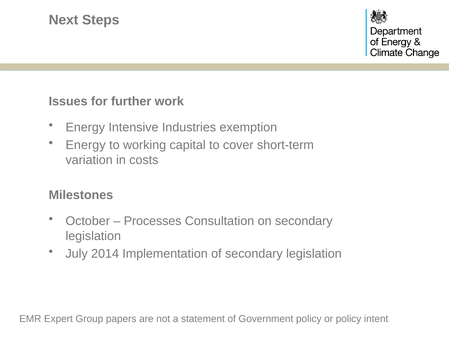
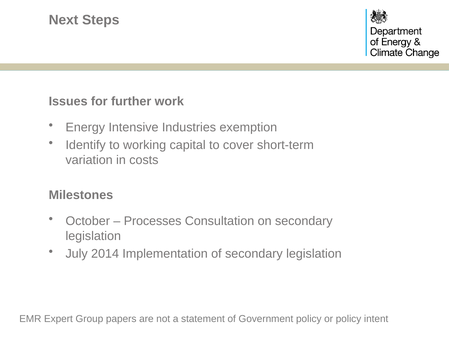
Energy at (86, 145): Energy -> Identify
